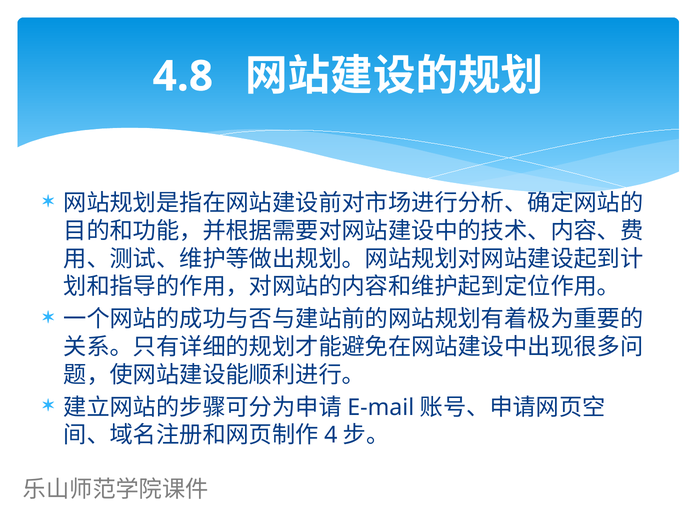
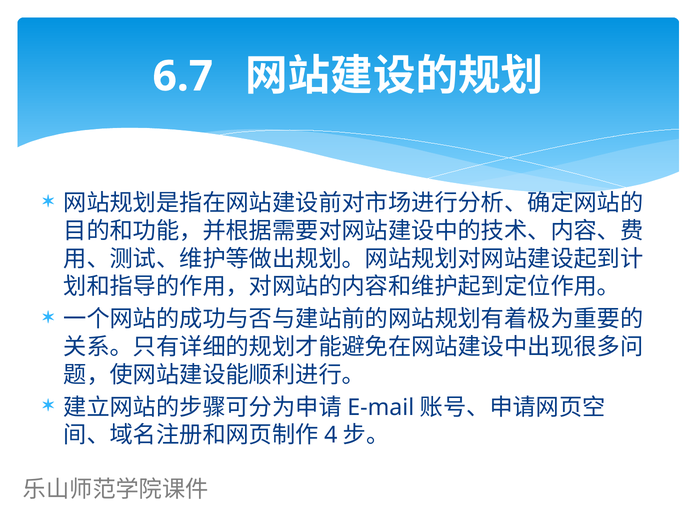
4.8: 4.8 -> 6.7
